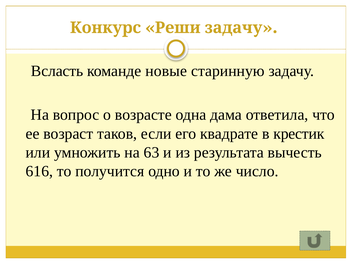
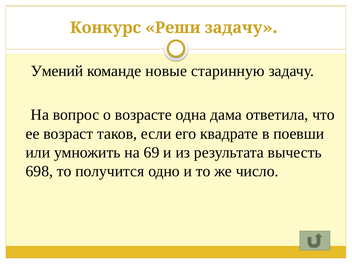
Всласть: Всласть -> Умений
крестик: крестик -> поевши
63: 63 -> 69
616: 616 -> 698
